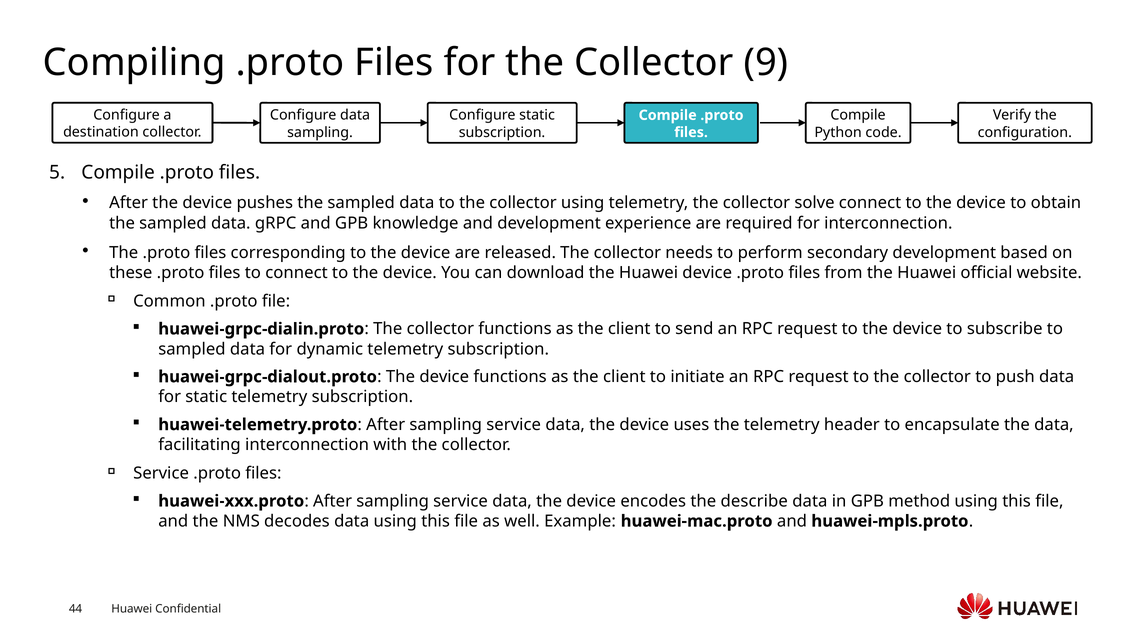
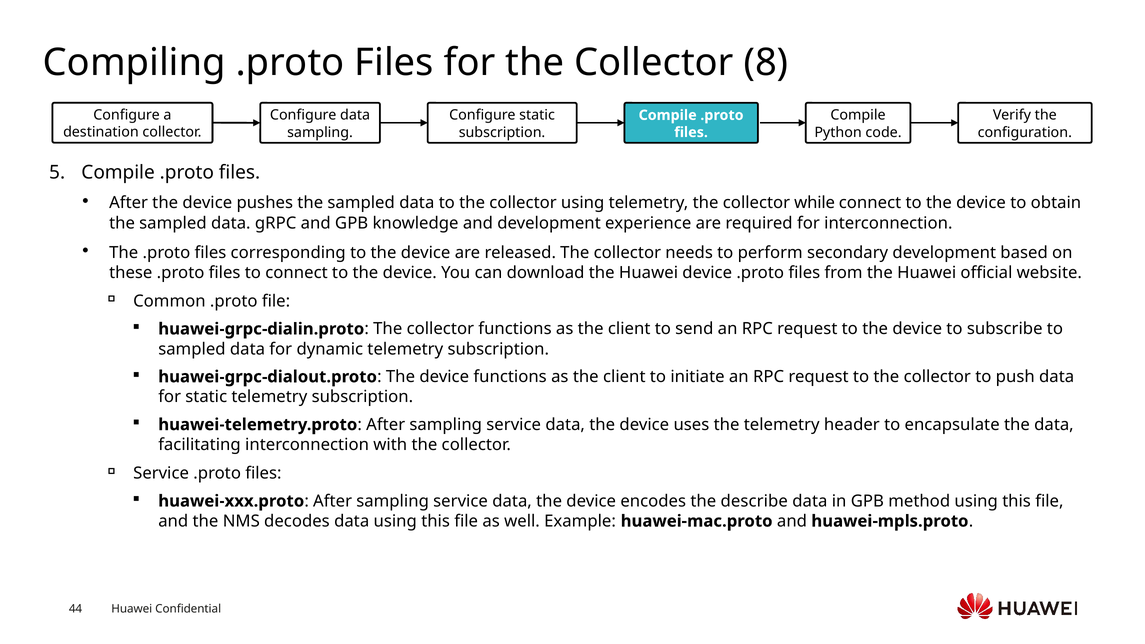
9: 9 -> 8
solve: solve -> while
